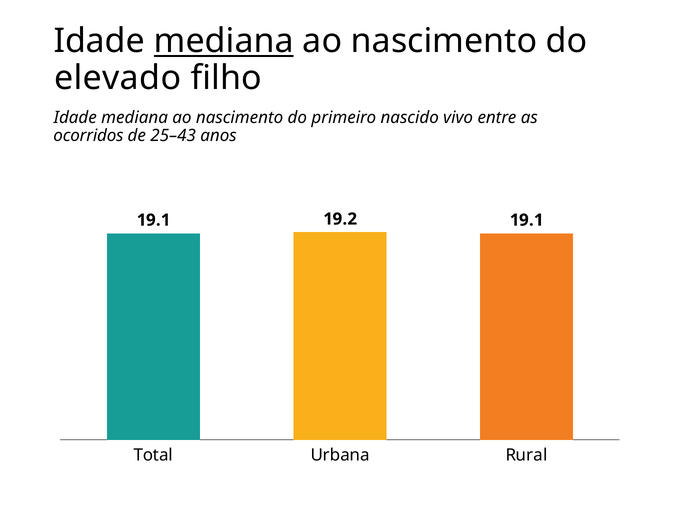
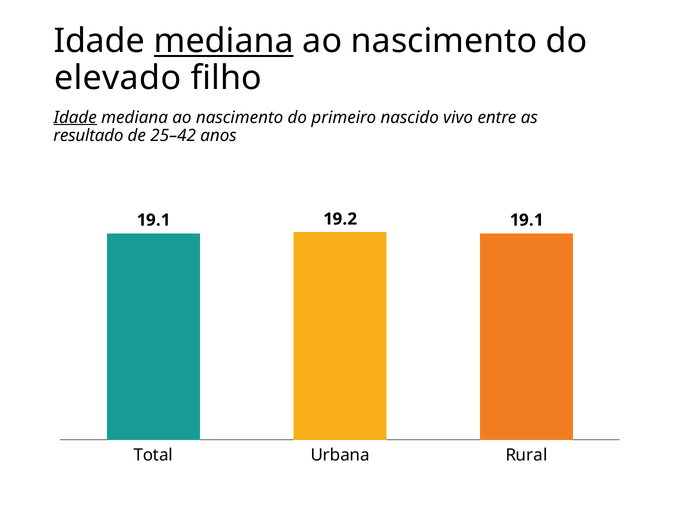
Idade at (75, 117) underline: none -> present
ocorridos: ocorridos -> resultado
25–43: 25–43 -> 25–42
